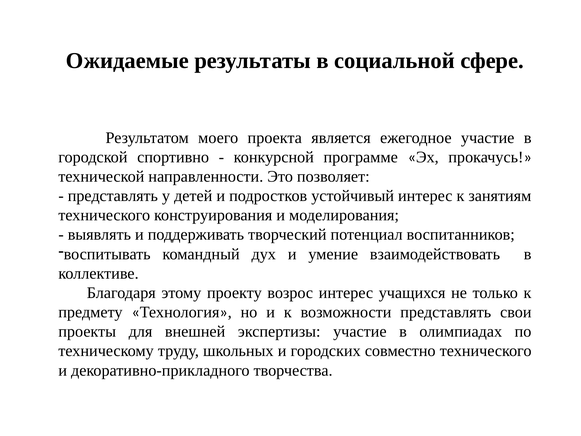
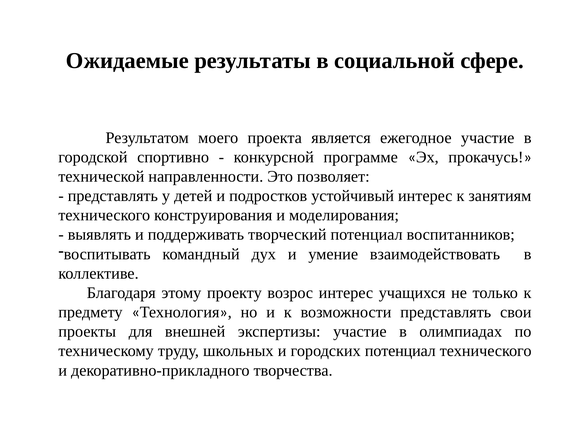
городских совместно: совместно -> потенциал
